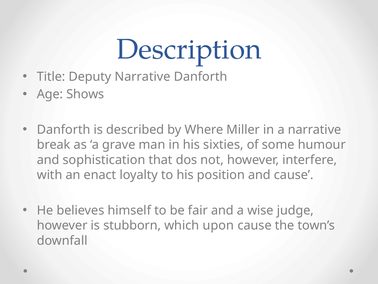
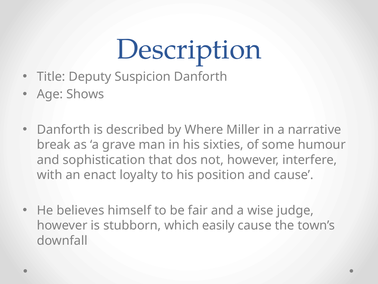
Deputy Narrative: Narrative -> Suspicion
upon: upon -> easily
